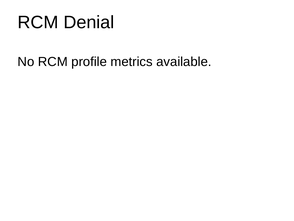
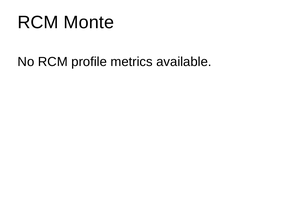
Denial: Denial -> Monte
